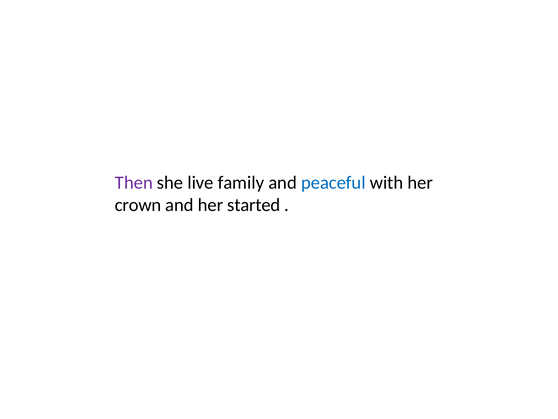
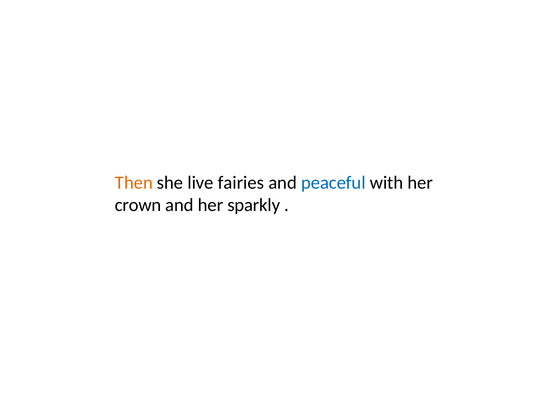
Then colour: purple -> orange
family: family -> fairies
started: started -> sparkly
